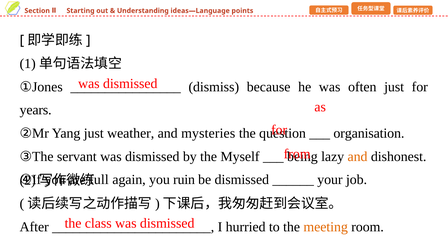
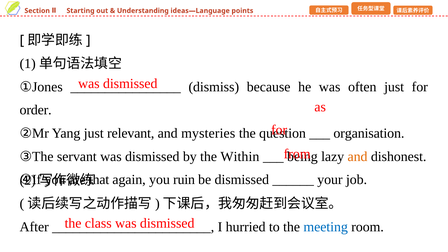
years: years -> order
weather: weather -> relevant
Myself: Myself -> Within
full: full -> that
meeting colour: orange -> blue
